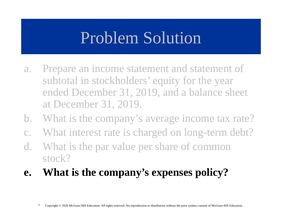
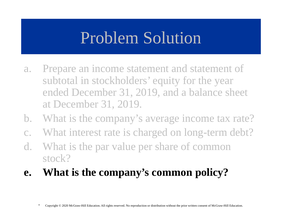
company’s expenses: expenses -> common
